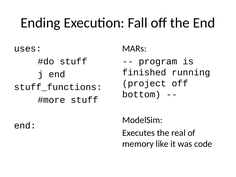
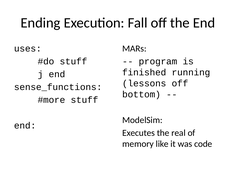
project: project -> lessons
stuff_functions: stuff_functions -> sense_functions
